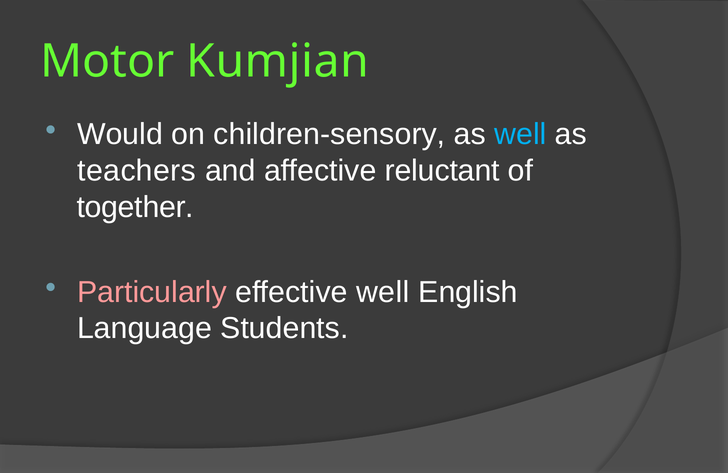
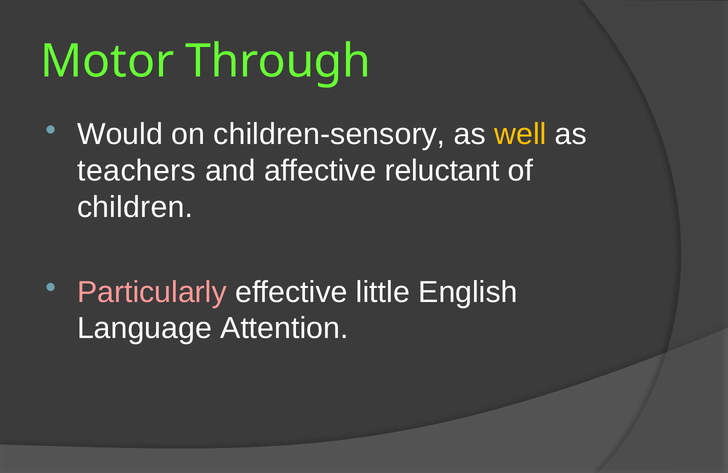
Kumjian: Kumjian -> Through
well at (520, 134) colour: light blue -> yellow
together: together -> children
effective well: well -> little
Students: Students -> Attention
